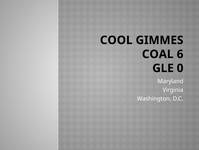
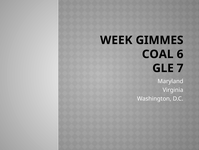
COOL: COOL -> WEEK
0: 0 -> 7
